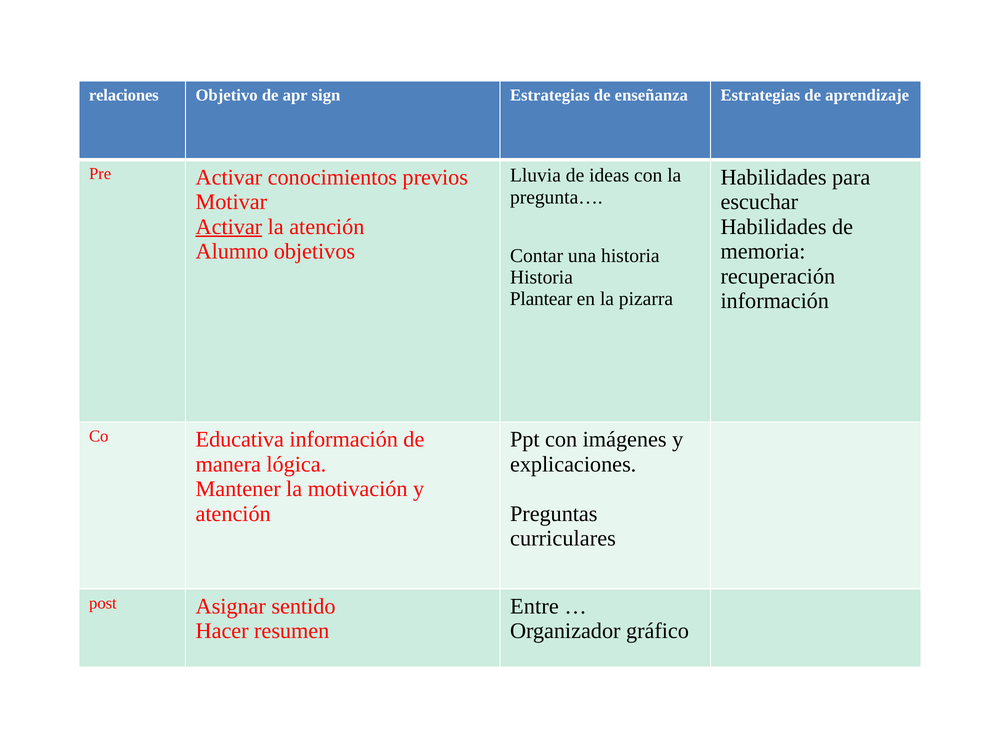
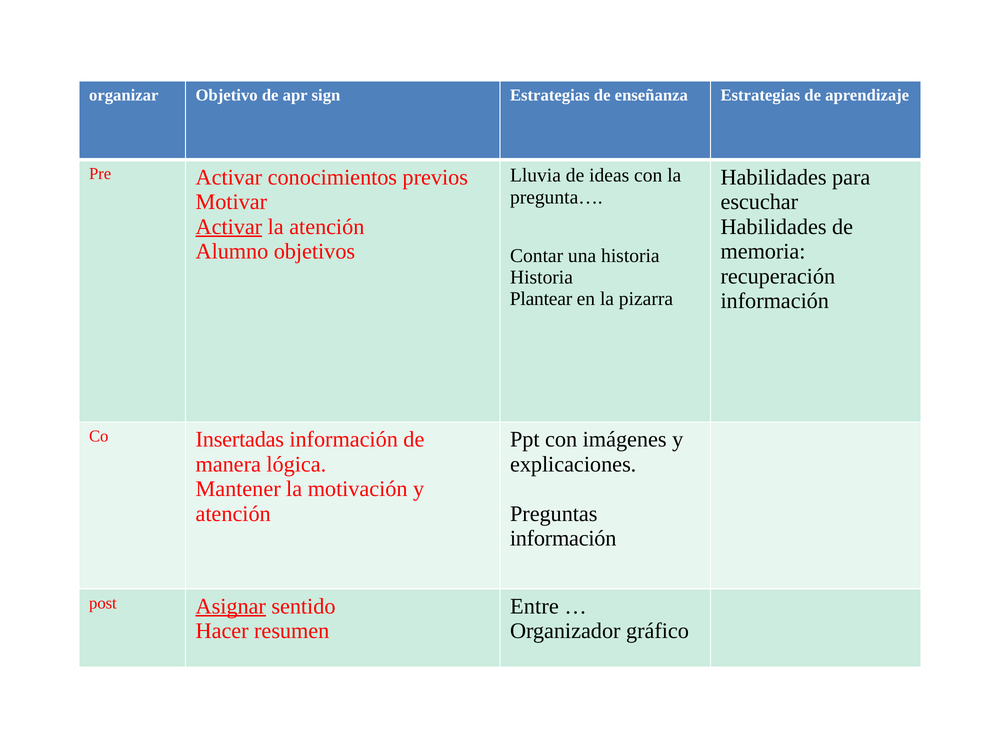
relaciones: relaciones -> organizar
Educativa: Educativa -> Insertadas
curriculares at (563, 539): curriculares -> información
Asignar underline: none -> present
